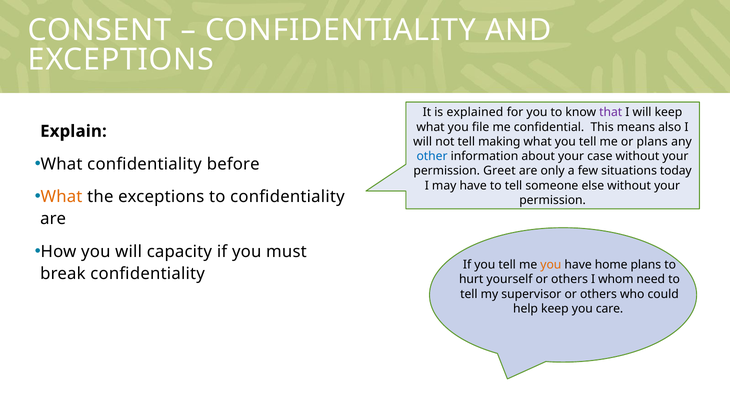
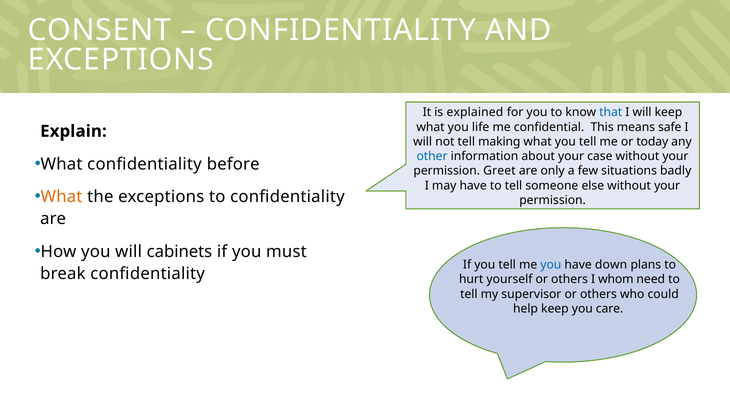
that colour: purple -> blue
file: file -> life
also: also -> safe
or plans: plans -> today
today: today -> badly
capacity: capacity -> cabinets
you at (551, 265) colour: orange -> blue
home: home -> down
